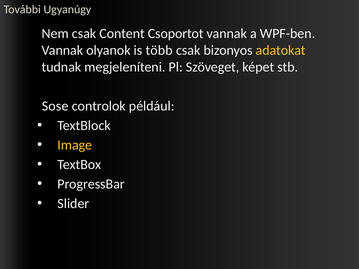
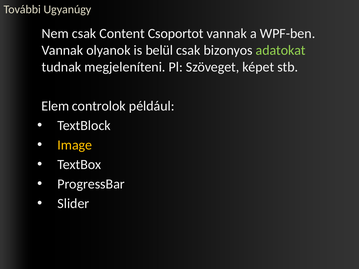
több: több -> belül
adatokat colour: yellow -> light green
Sose: Sose -> Elem
